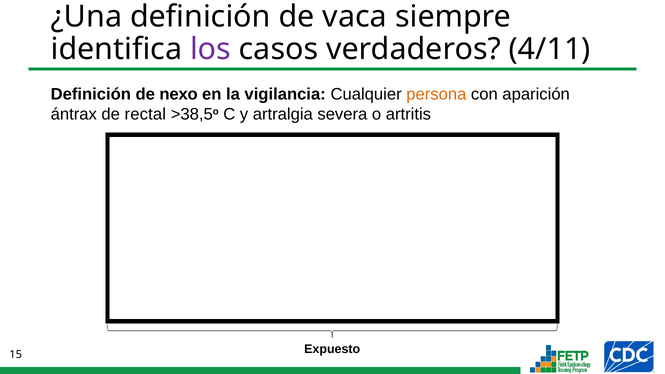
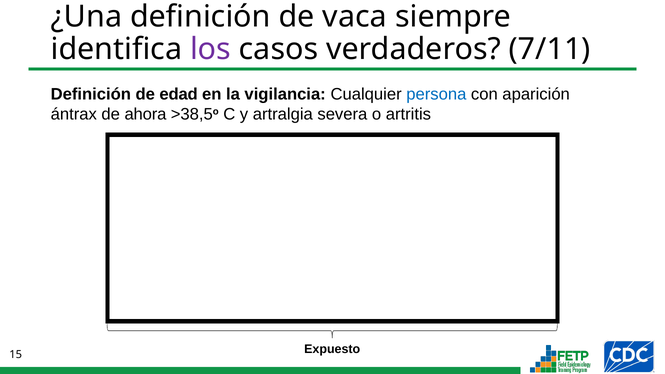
4/11: 4/11 -> 7/11
nexo: nexo -> edad
persona colour: orange -> blue
rectal: rectal -> ahora
